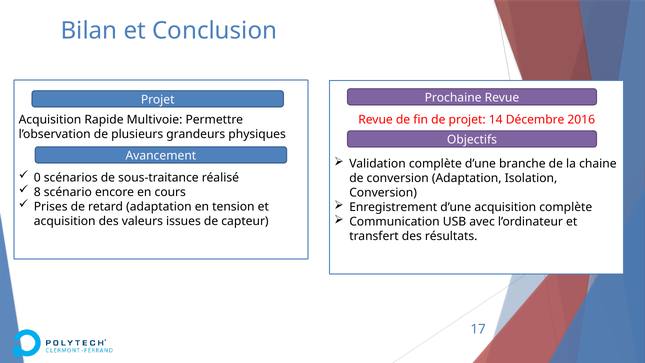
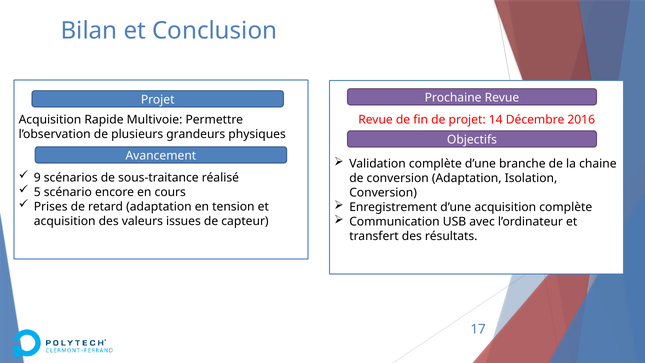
0: 0 -> 9
8: 8 -> 5
